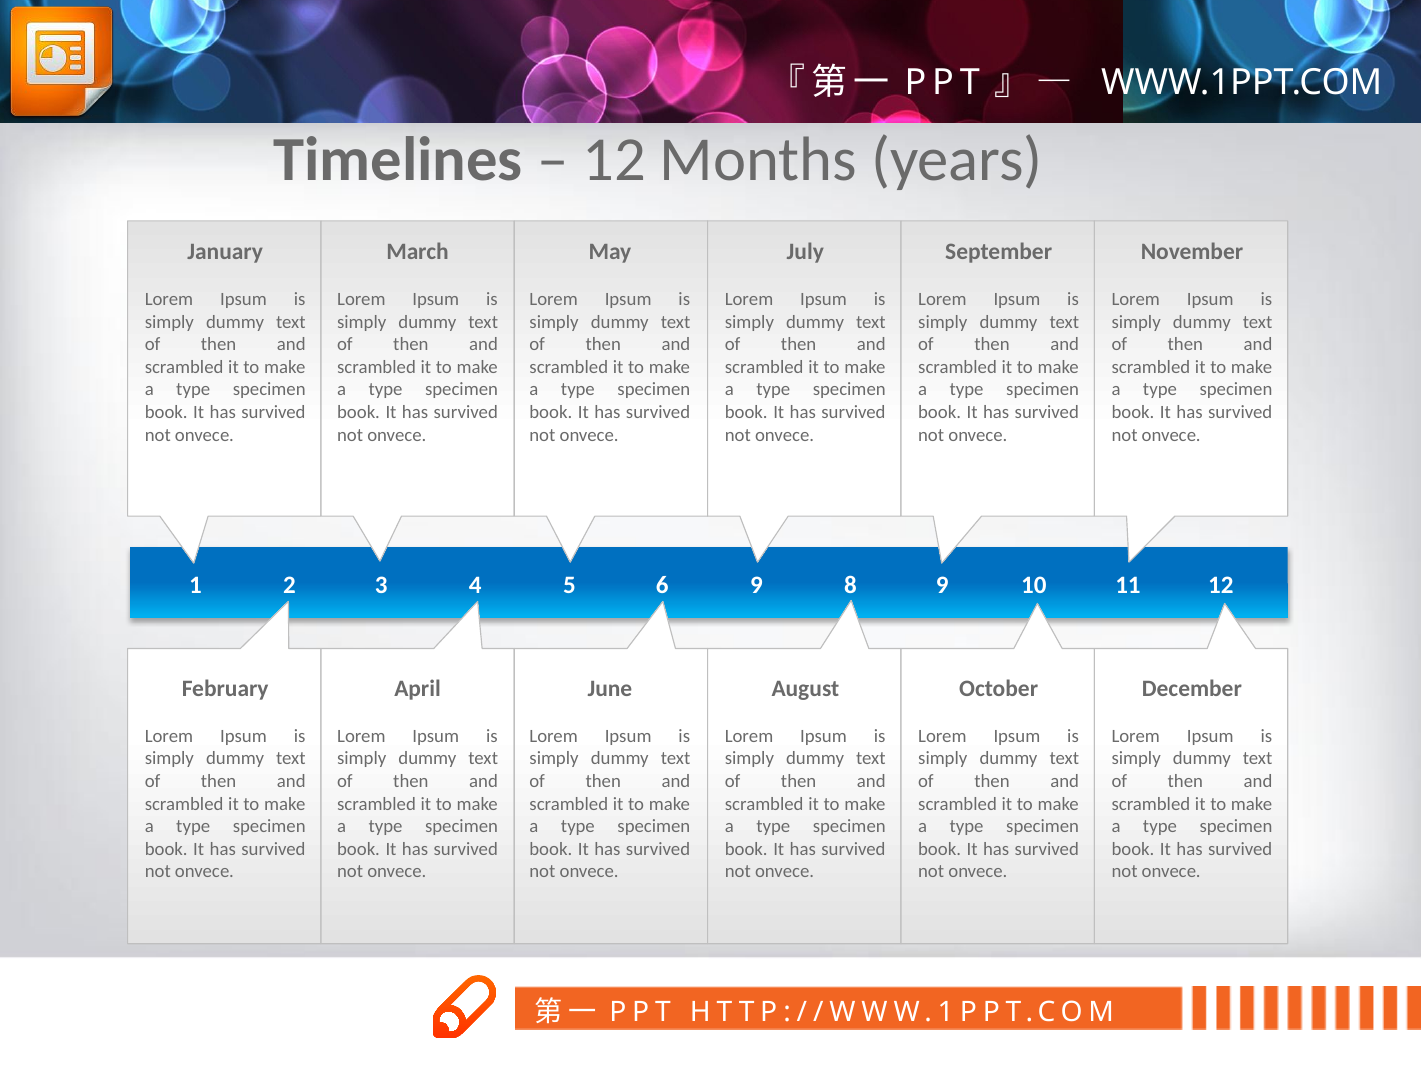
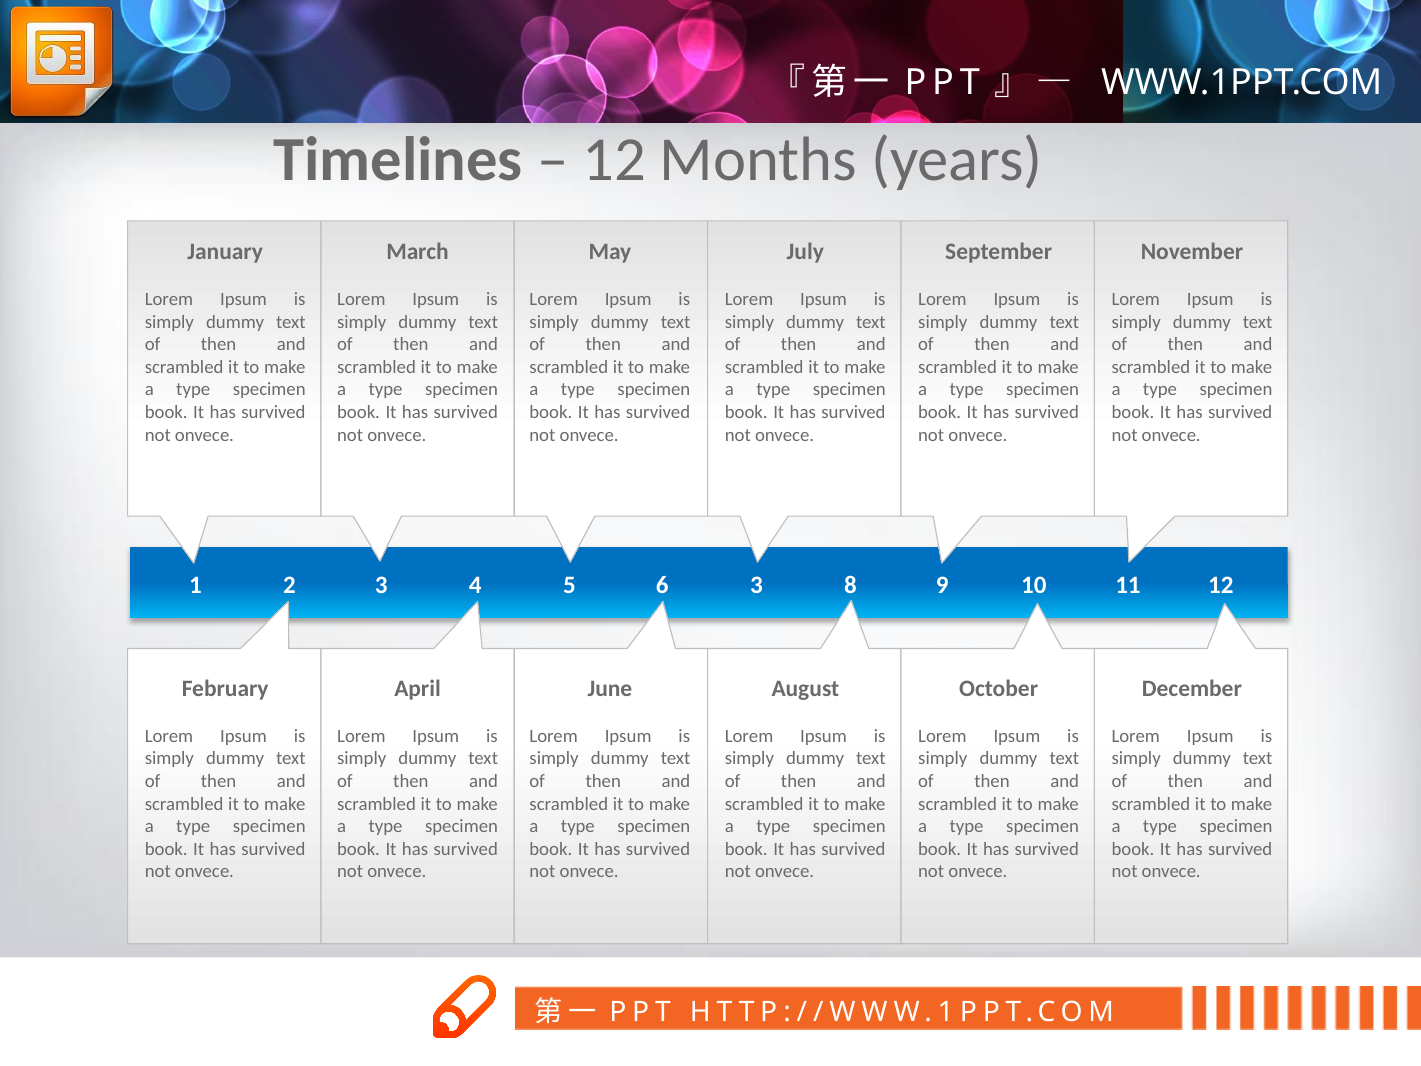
6 9: 9 -> 3
